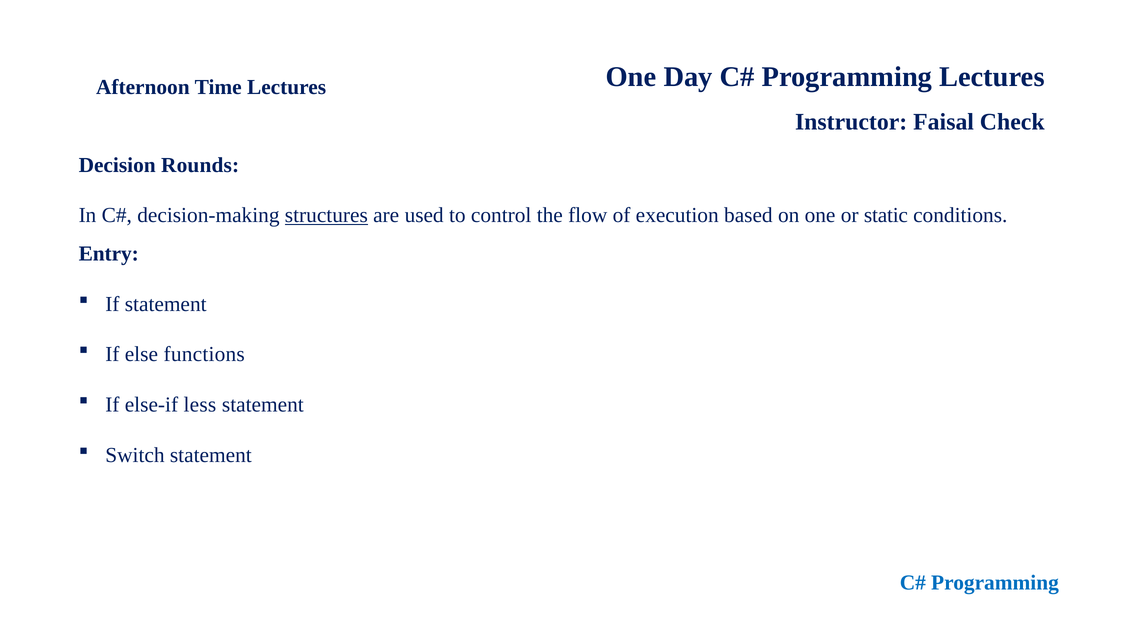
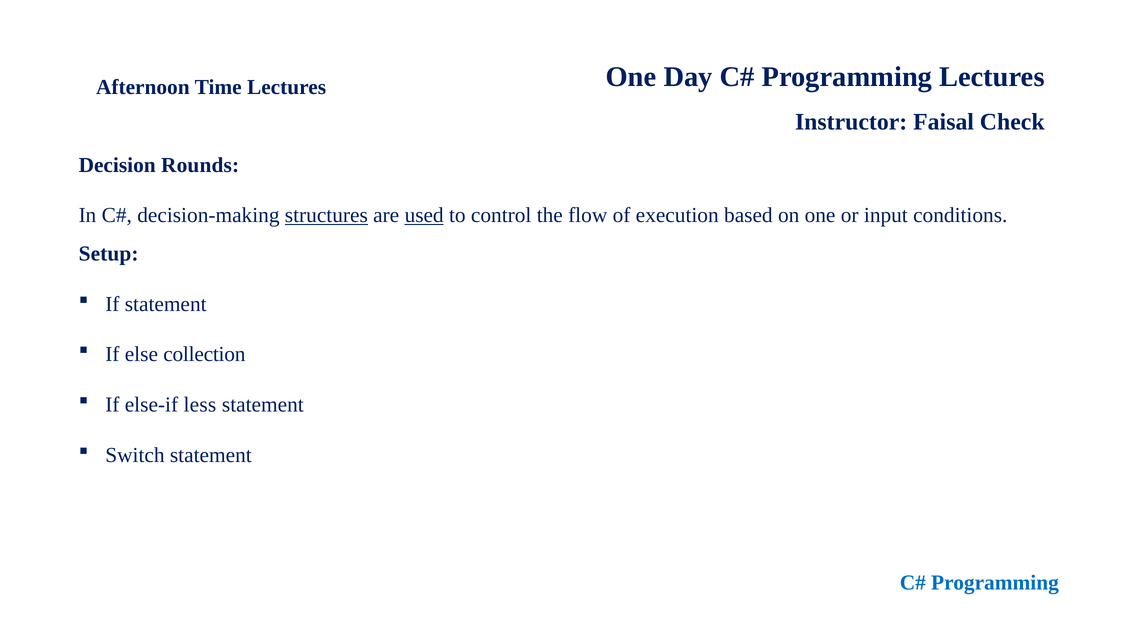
used underline: none -> present
static: static -> input
Entry: Entry -> Setup
functions: functions -> collection
